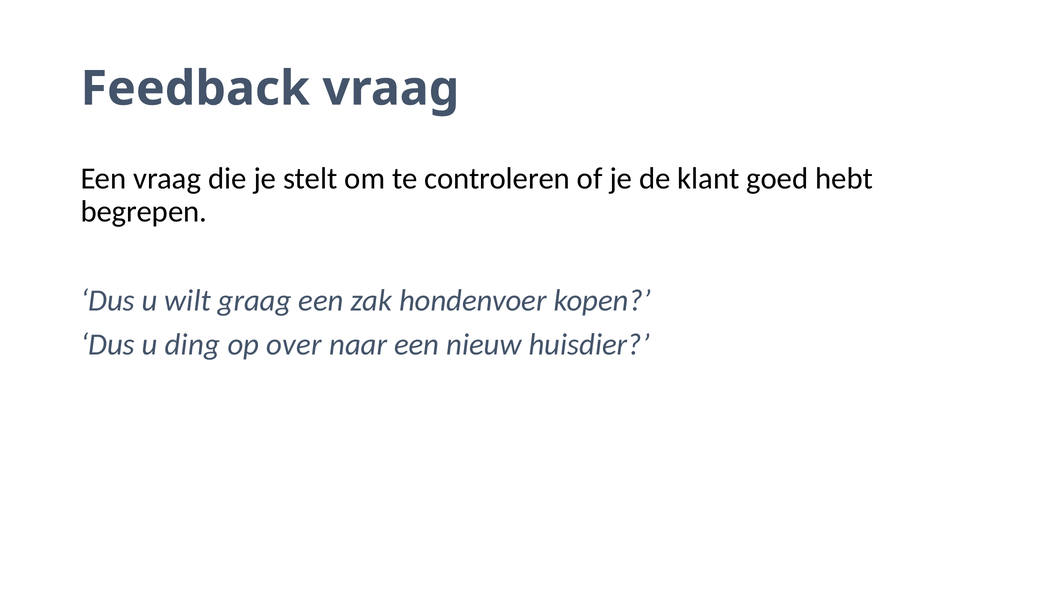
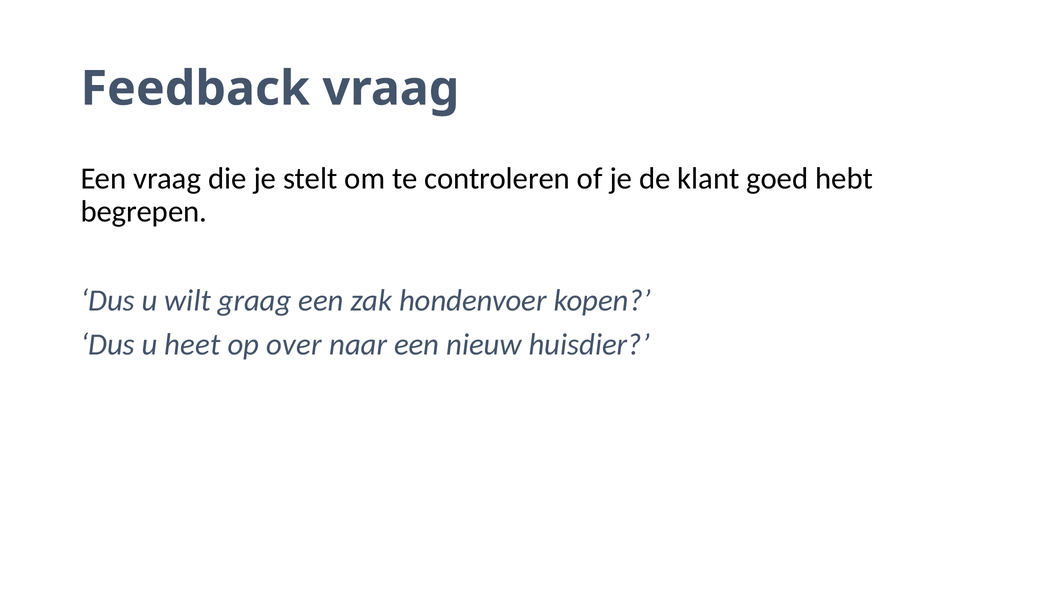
ding: ding -> heet
